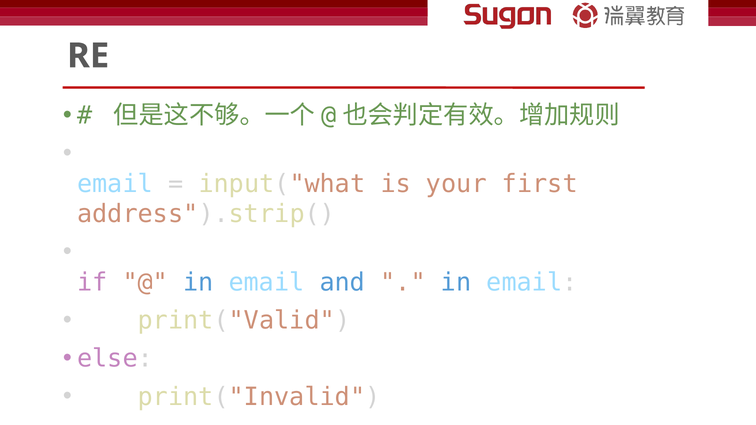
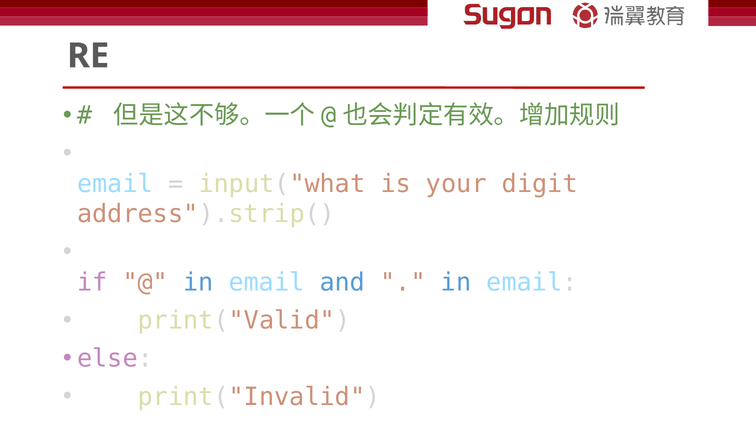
first: first -> digit
